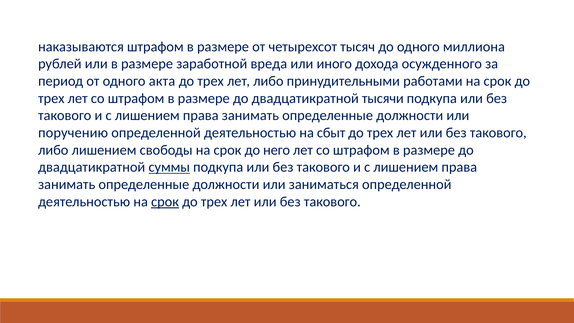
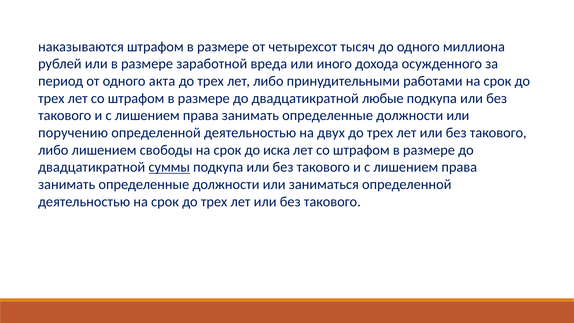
тысячи: тысячи -> любые
сбыт: сбыт -> двух
него: него -> иска
срок at (165, 202) underline: present -> none
